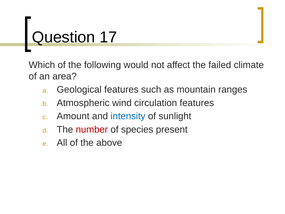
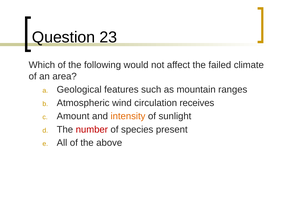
17: 17 -> 23
circulation features: features -> receives
intensity colour: blue -> orange
